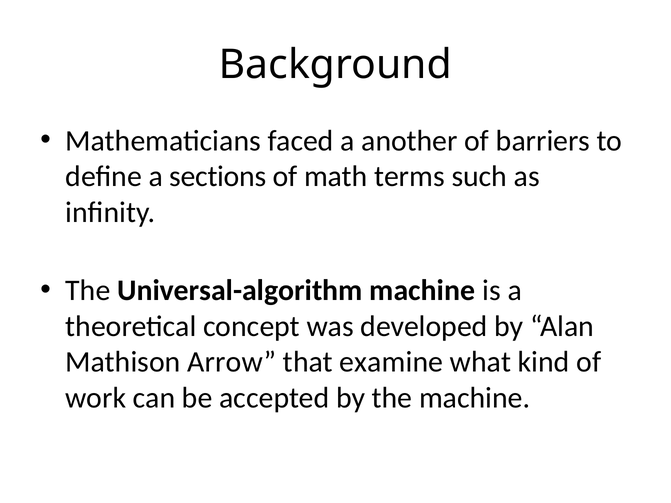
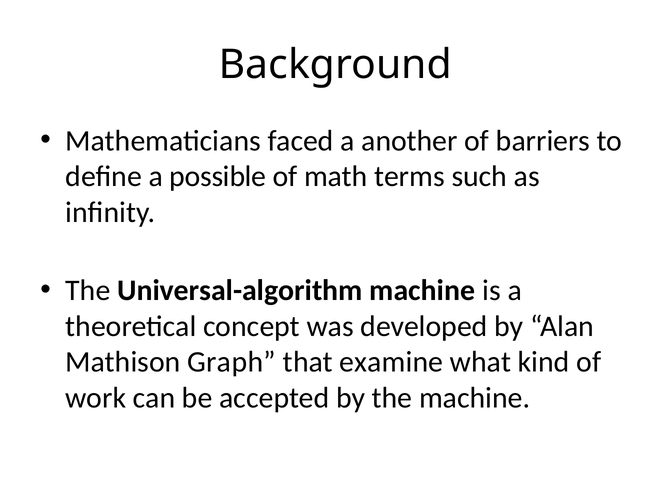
sections: sections -> possible
Arrow: Arrow -> Graph
